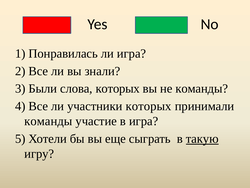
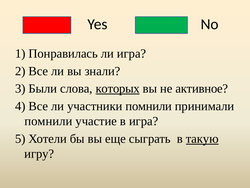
которых at (118, 88) underline: none -> present
не команды: команды -> активное
участники которых: которых -> помнили
команды at (48, 121): команды -> помнили
